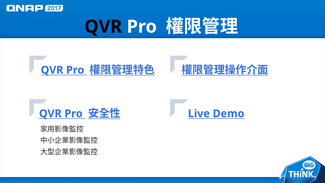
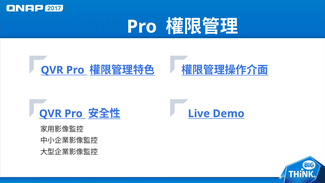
QVR at (103, 27) colour: black -> blue
